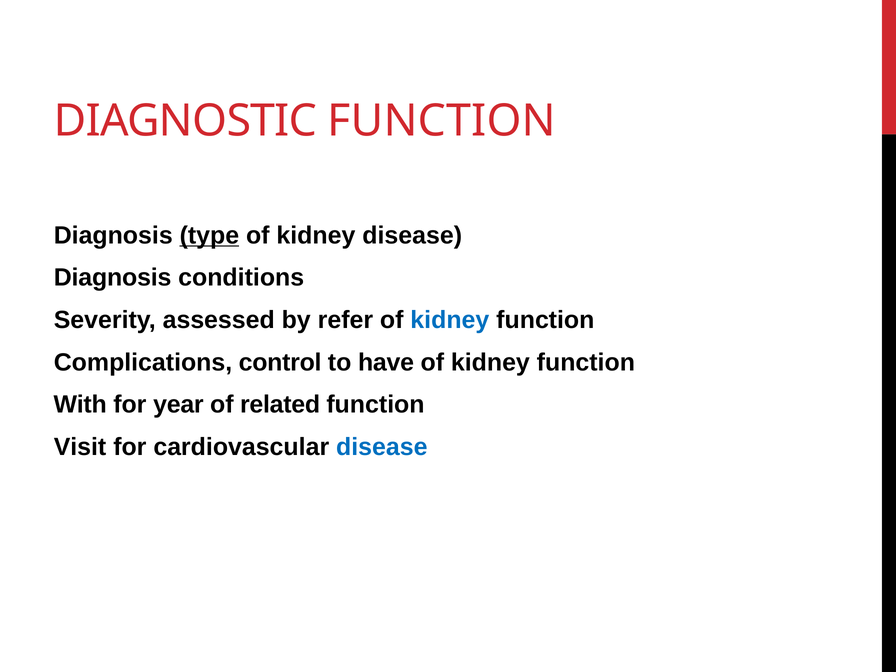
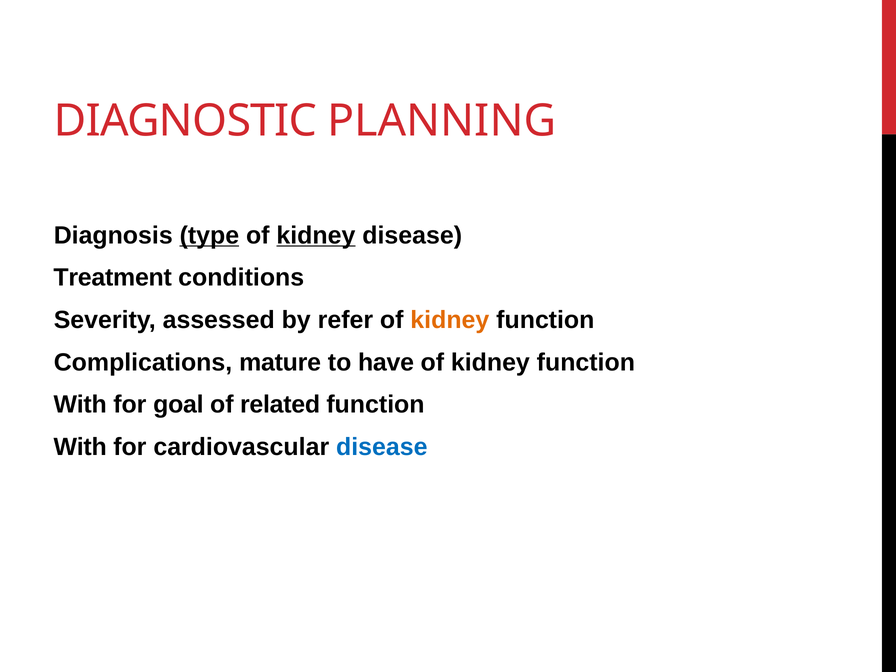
DIAGNOSTIC FUNCTION: FUNCTION -> PLANNING
kidney at (316, 235) underline: none -> present
Diagnosis at (113, 278): Diagnosis -> Treatment
kidney at (450, 320) colour: blue -> orange
control: control -> mature
year: year -> goal
Visit at (80, 447): Visit -> With
